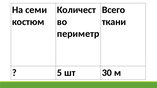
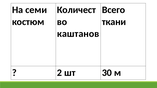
периметр: периметр -> каштанов
5: 5 -> 2
